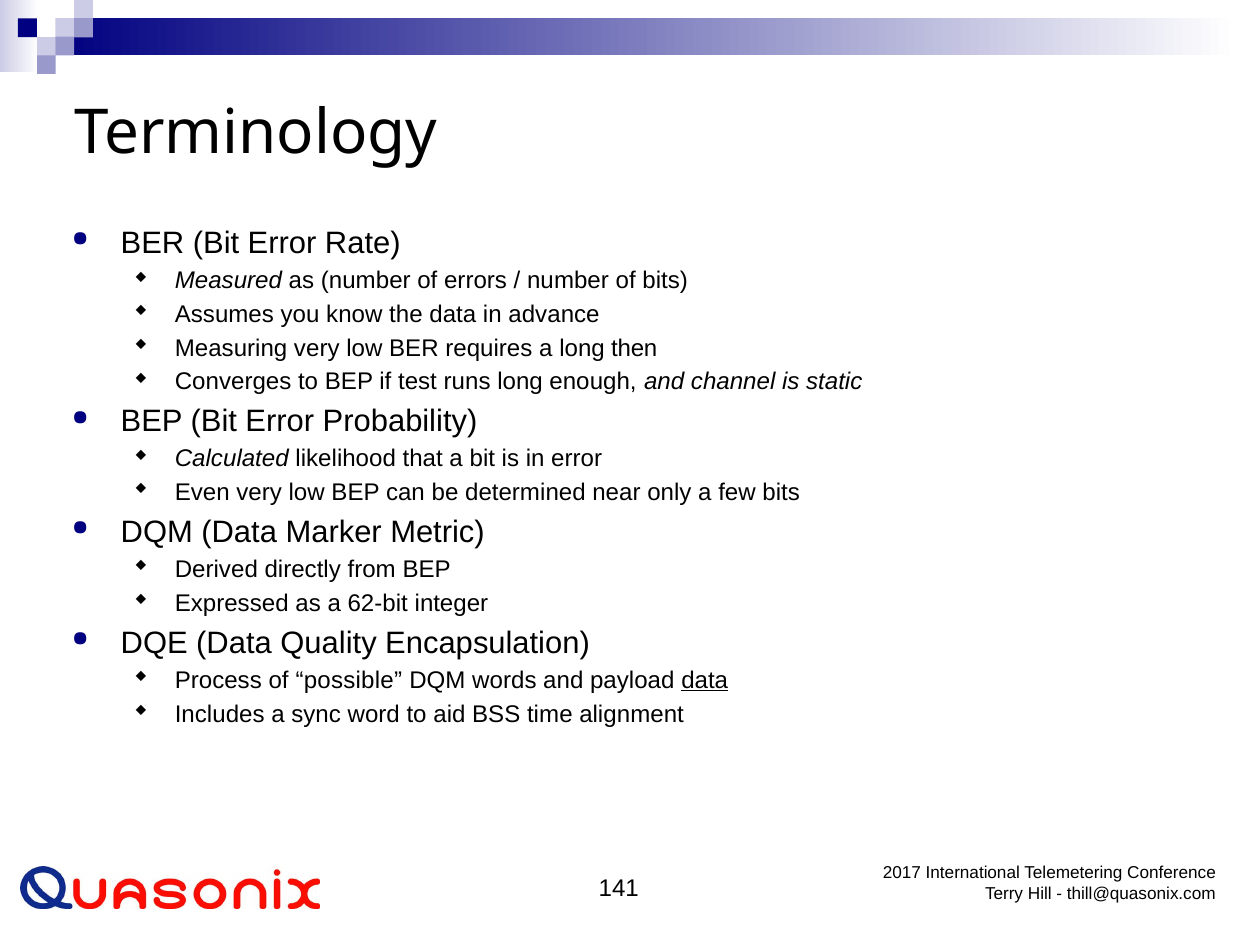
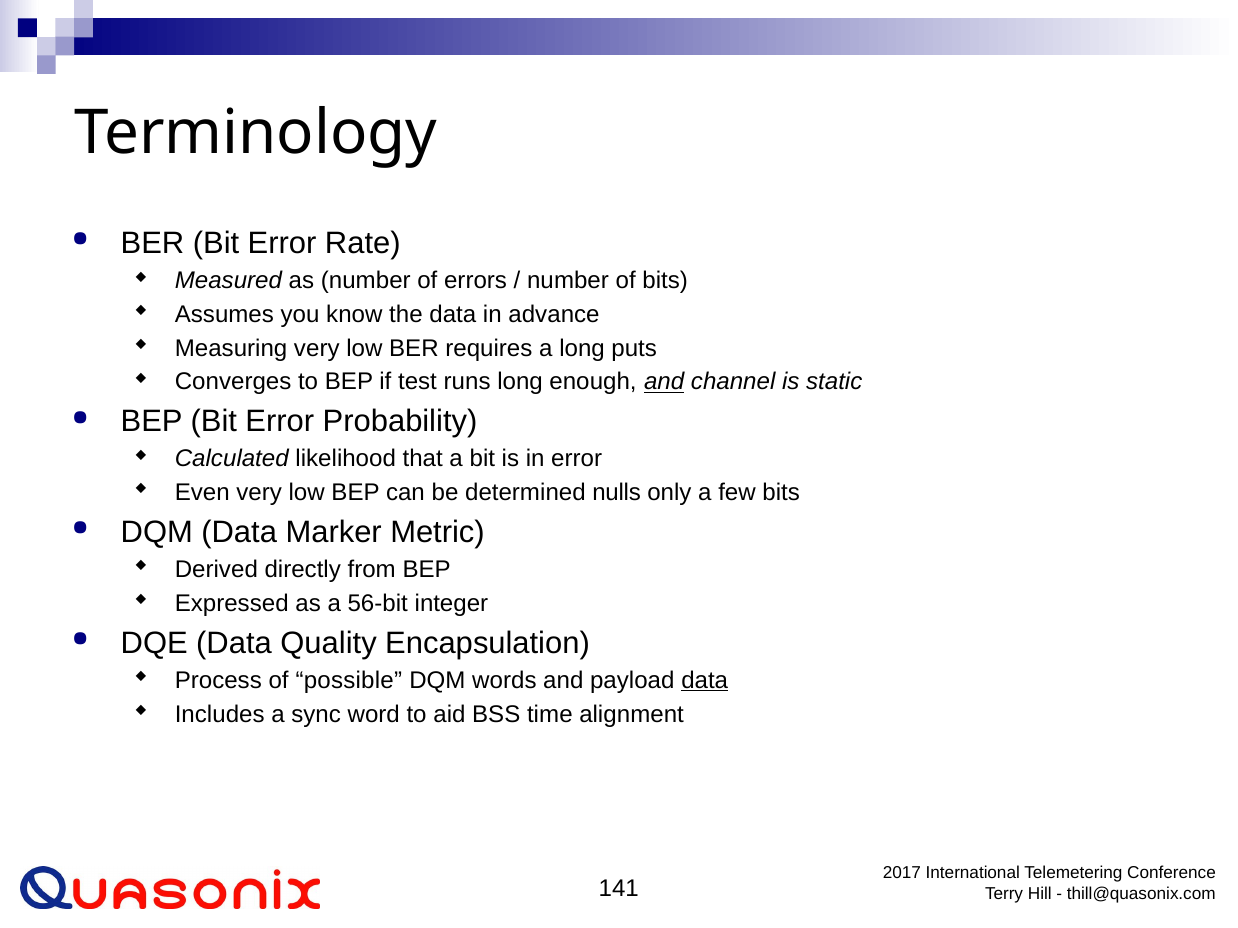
then: then -> puts
and at (664, 382) underline: none -> present
near: near -> nulls
62-bit: 62-bit -> 56-bit
